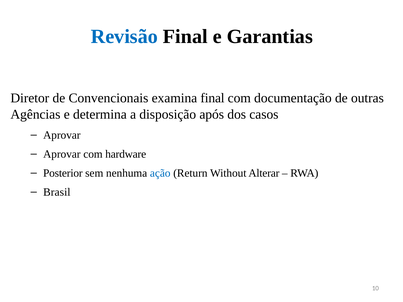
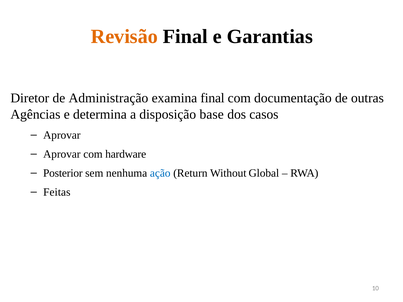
Revisão colour: blue -> orange
Convencionais: Convencionais -> Administração
após: após -> base
Alterar: Alterar -> Global
Brasil: Brasil -> Feitas
